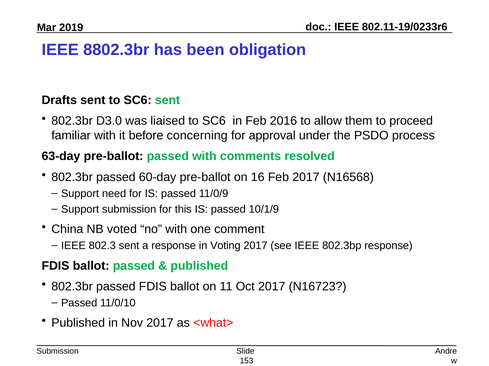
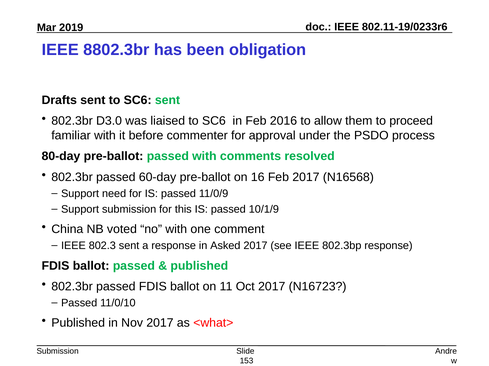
concerning: concerning -> commenter
63-day: 63-day -> 80-day
Voting: Voting -> Asked
